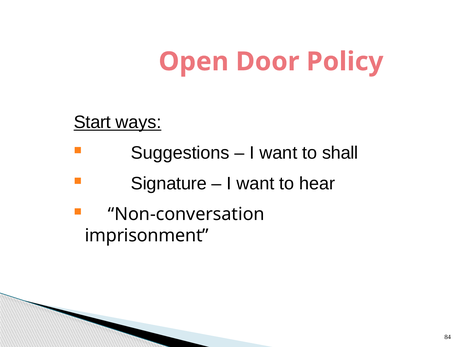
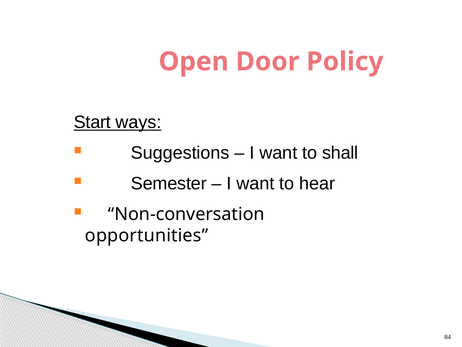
Signature: Signature -> Semester
imprisonment: imprisonment -> opportunities
